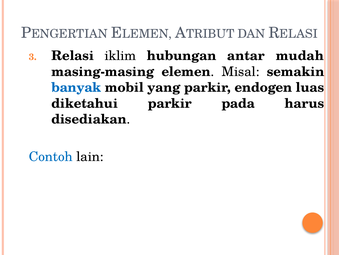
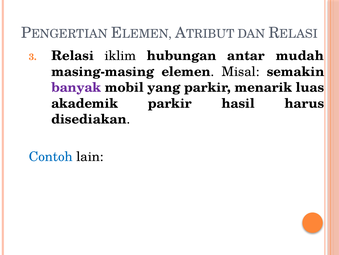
banyak colour: blue -> purple
endogen: endogen -> menarik
diketahui: diketahui -> akademik
pada: pada -> hasil
